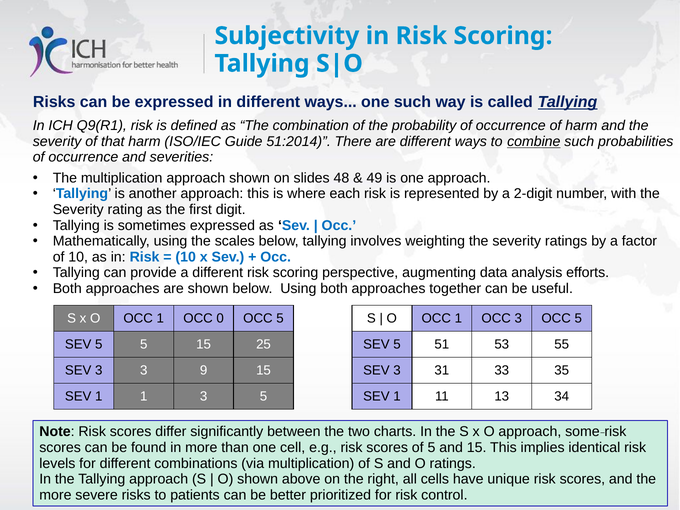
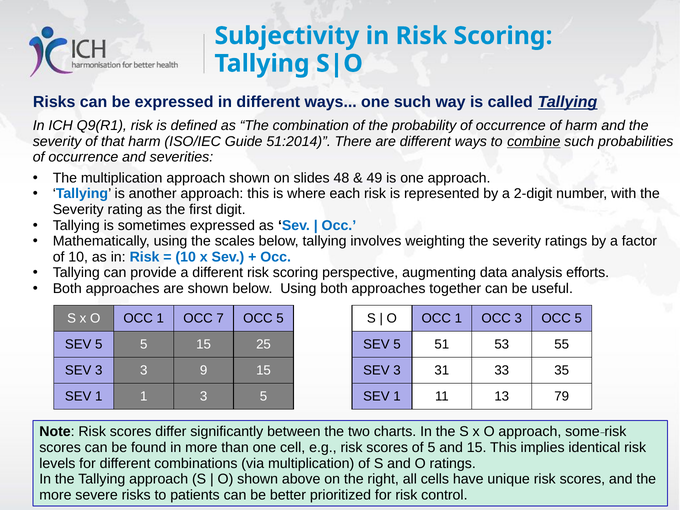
0: 0 -> 7
34: 34 -> 79
